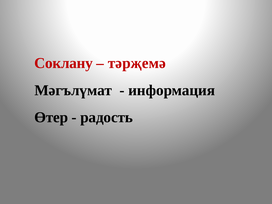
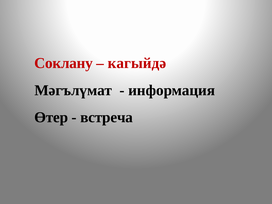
тәрҗемә: тәрҗемә -> кагыйдә
радость: радость -> встреча
